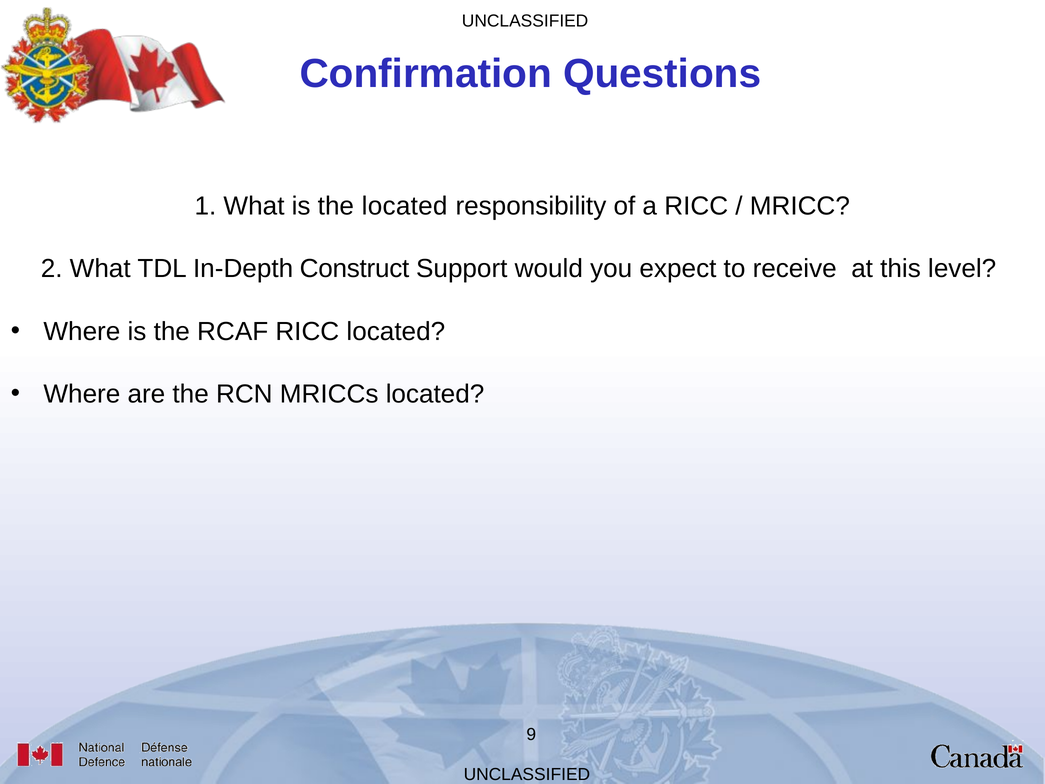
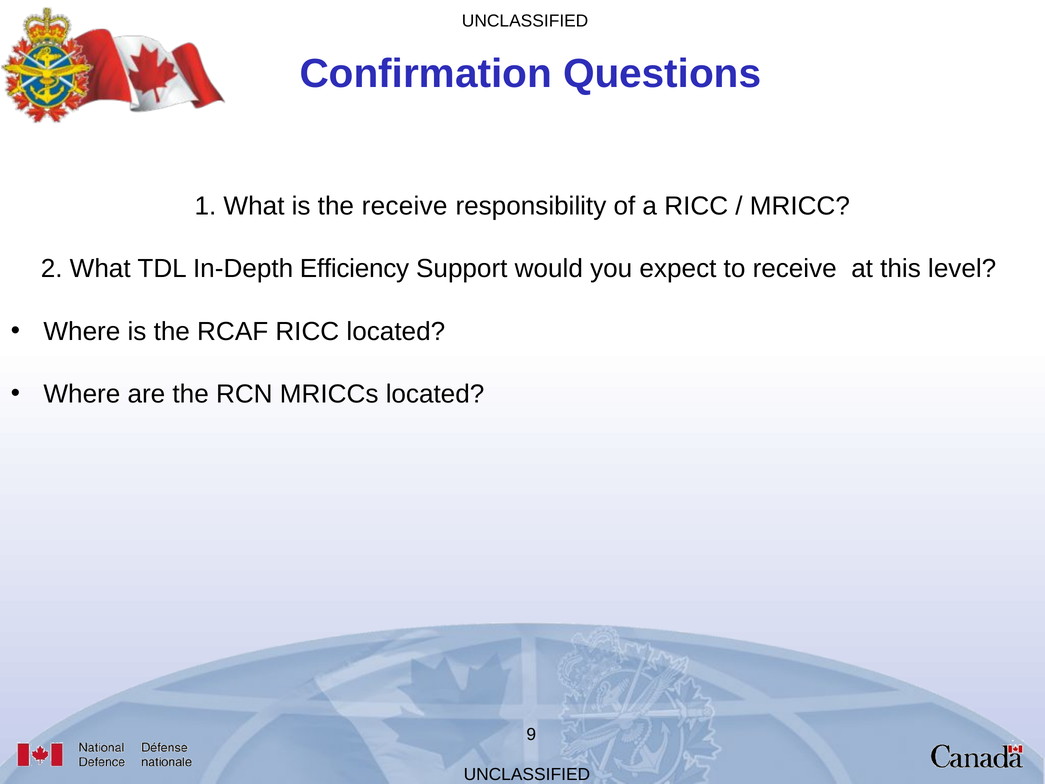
the located: located -> receive
Construct: Construct -> Efficiency
